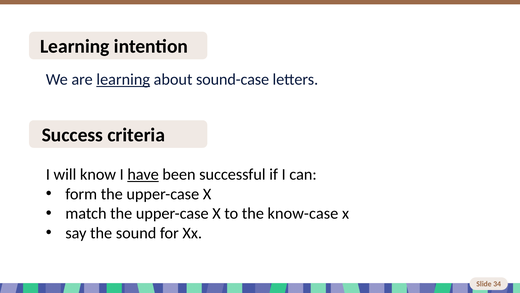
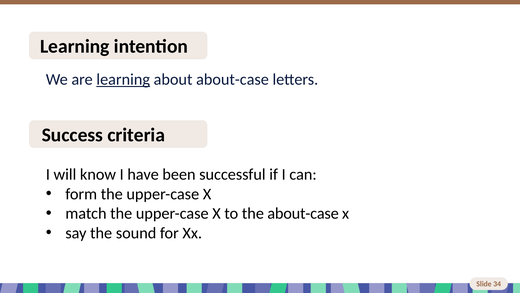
about sound-case: sound-case -> about-case
have underline: present -> none
the know-case: know-case -> about-case
